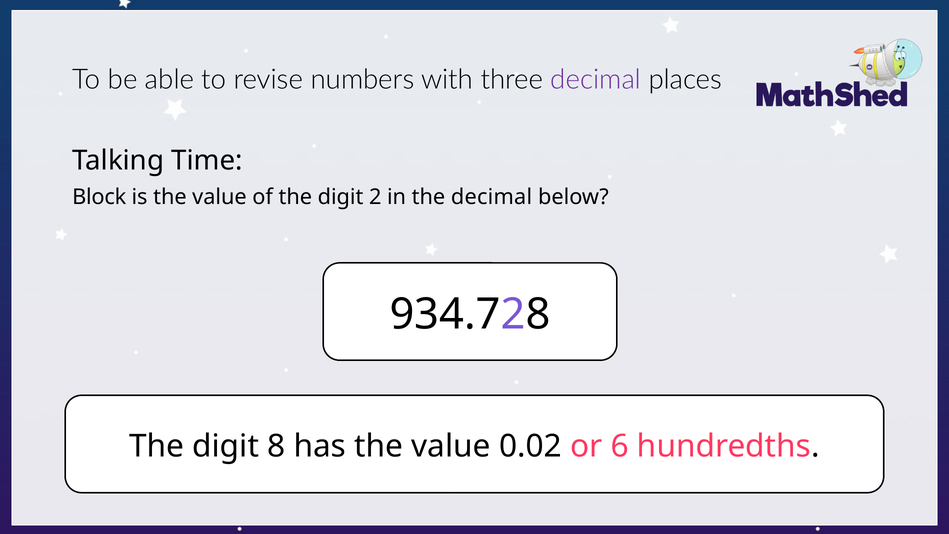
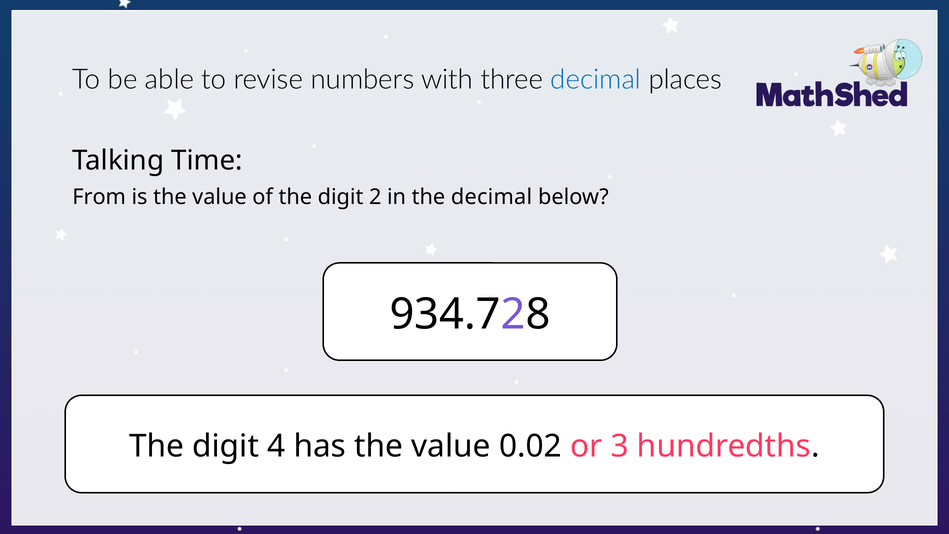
decimal at (596, 80) colour: purple -> blue
Block: Block -> From
8: 8 -> 4
6: 6 -> 3
